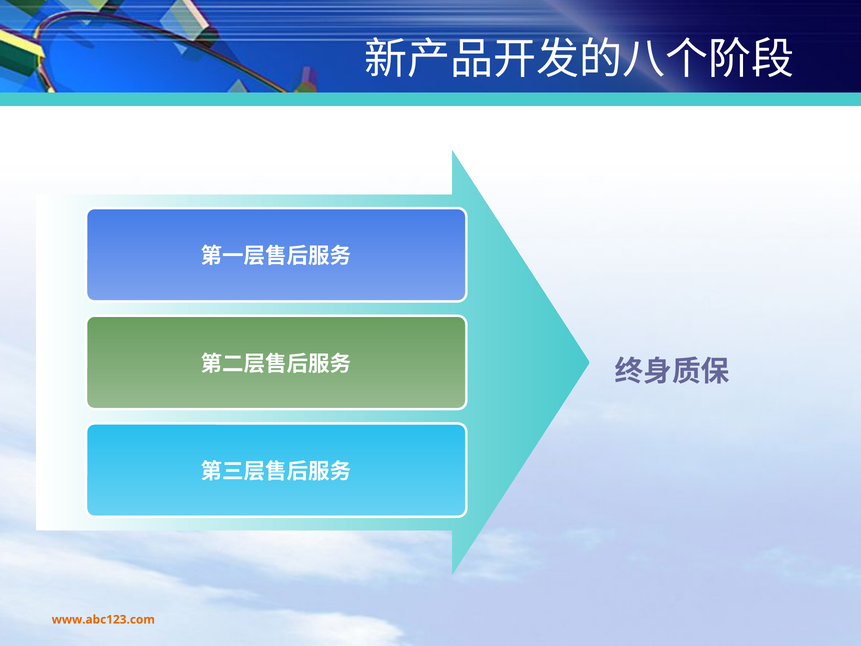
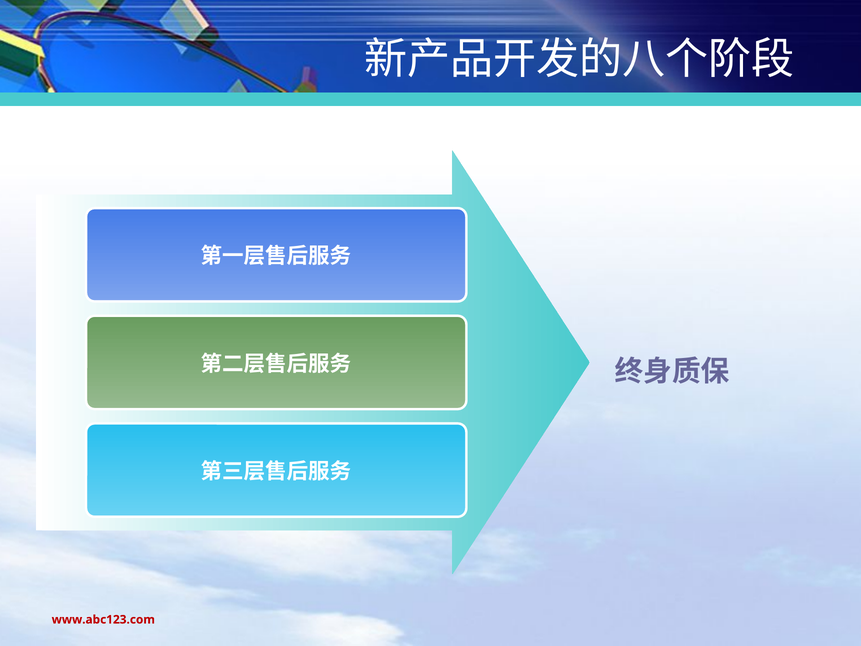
www.abc123.com colour: orange -> red
